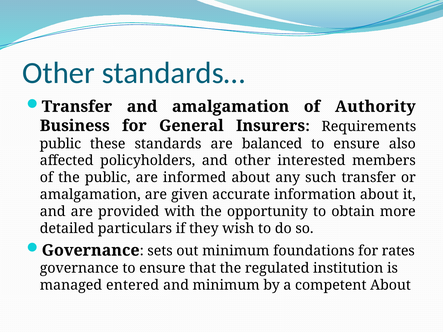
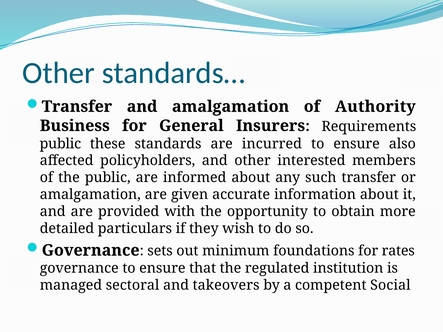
balanced: balanced -> incurred
entered: entered -> sectoral
and minimum: minimum -> takeovers
competent About: About -> Social
